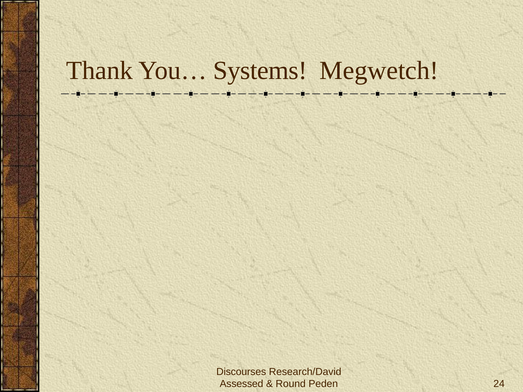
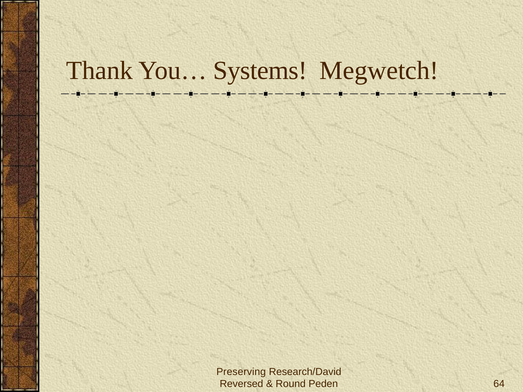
Discourses: Discourses -> Preserving
Assessed: Assessed -> Reversed
24: 24 -> 64
